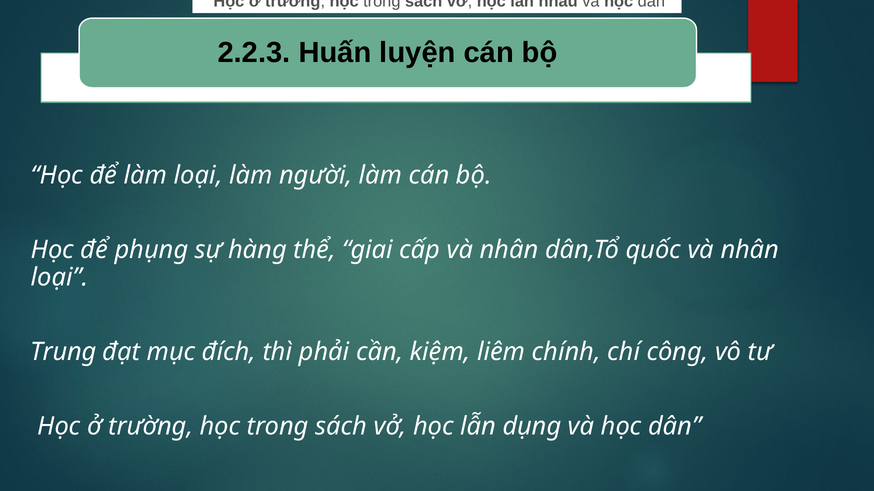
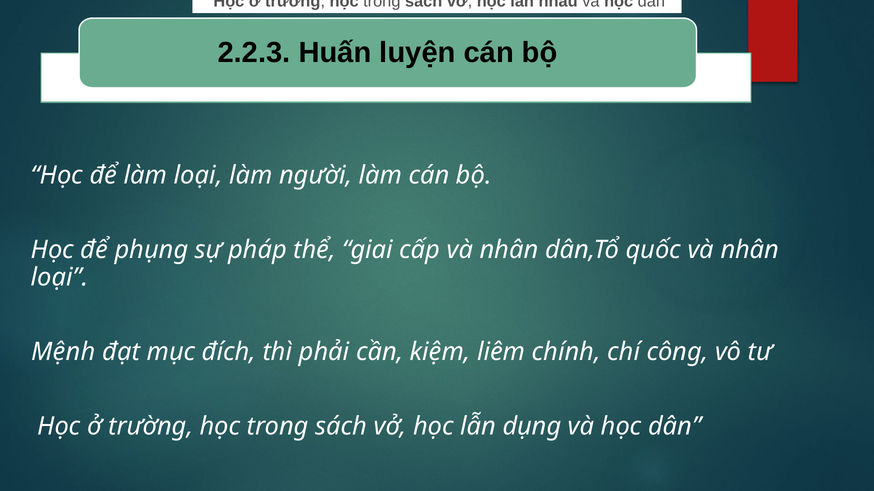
hàng: hàng -> pháp
Trung: Trung -> Mệnh
